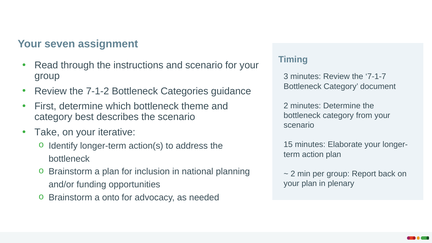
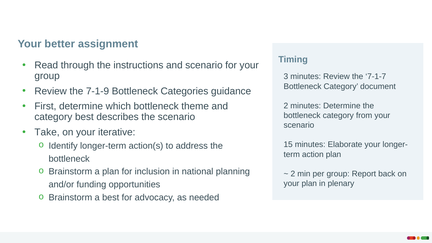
seven: seven -> better
7-1-2: 7-1-2 -> 7-1-9
a onto: onto -> best
